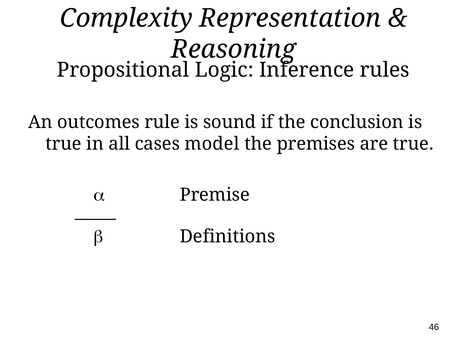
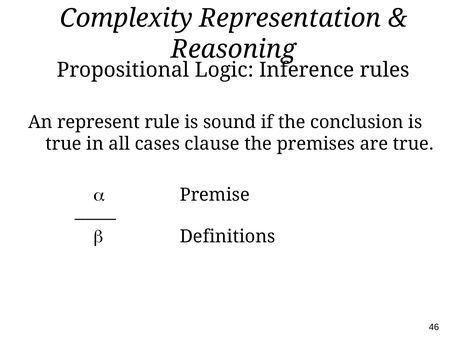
outcomes: outcomes -> represent
model: model -> clause
